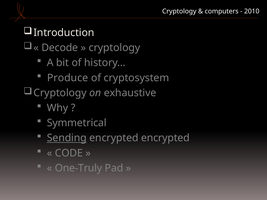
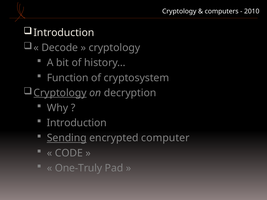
Produce: Produce -> Function
Cryptology at (60, 93) underline: none -> present
exhaustive: exhaustive -> decryption
Symmetrical at (77, 123): Symmetrical -> Introduction
encrypted encrypted: encrypted -> computer
